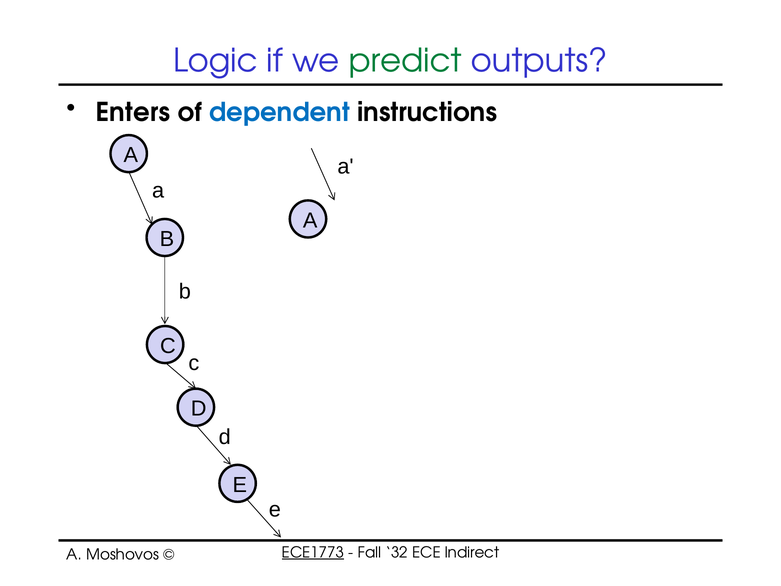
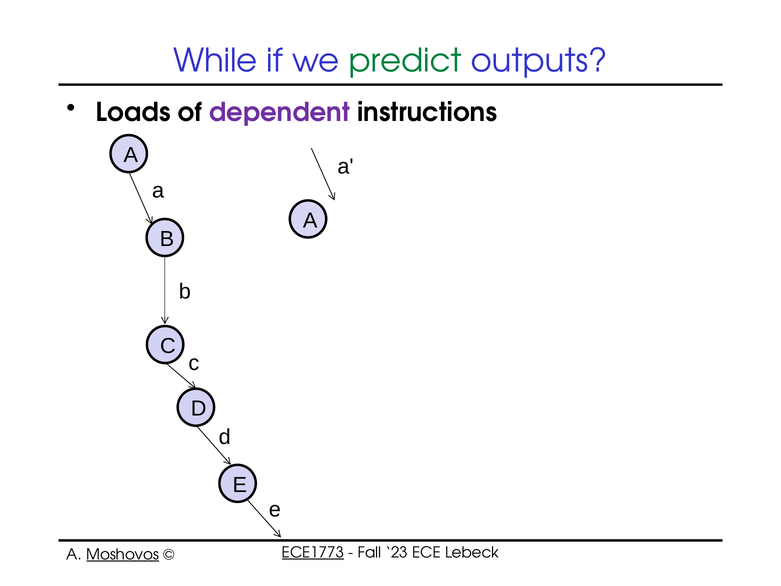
Logic: Logic -> While
Enters: Enters -> Loads
dependent colour: blue -> purple
Moshovos underline: none -> present
32: 32 -> 23
Indirect: Indirect -> Lebeck
